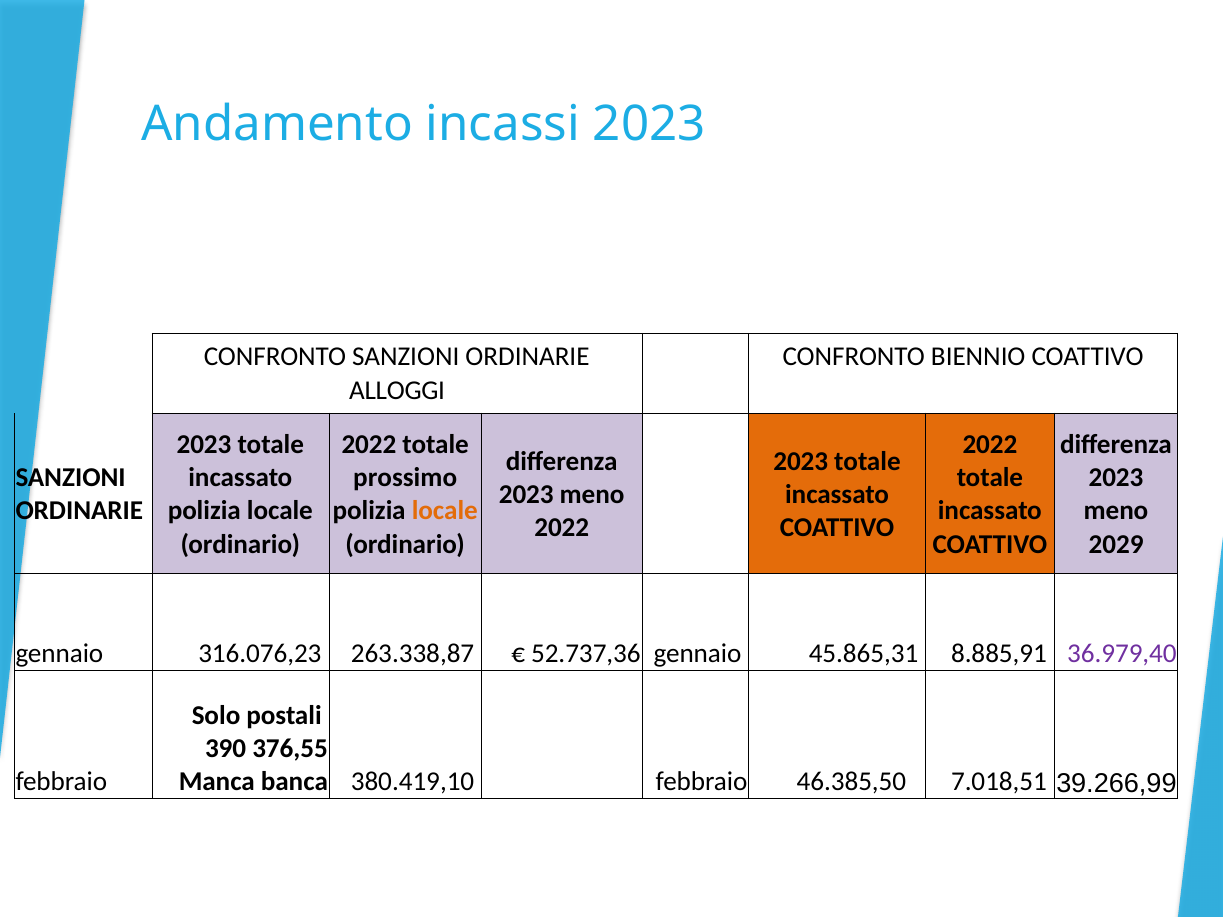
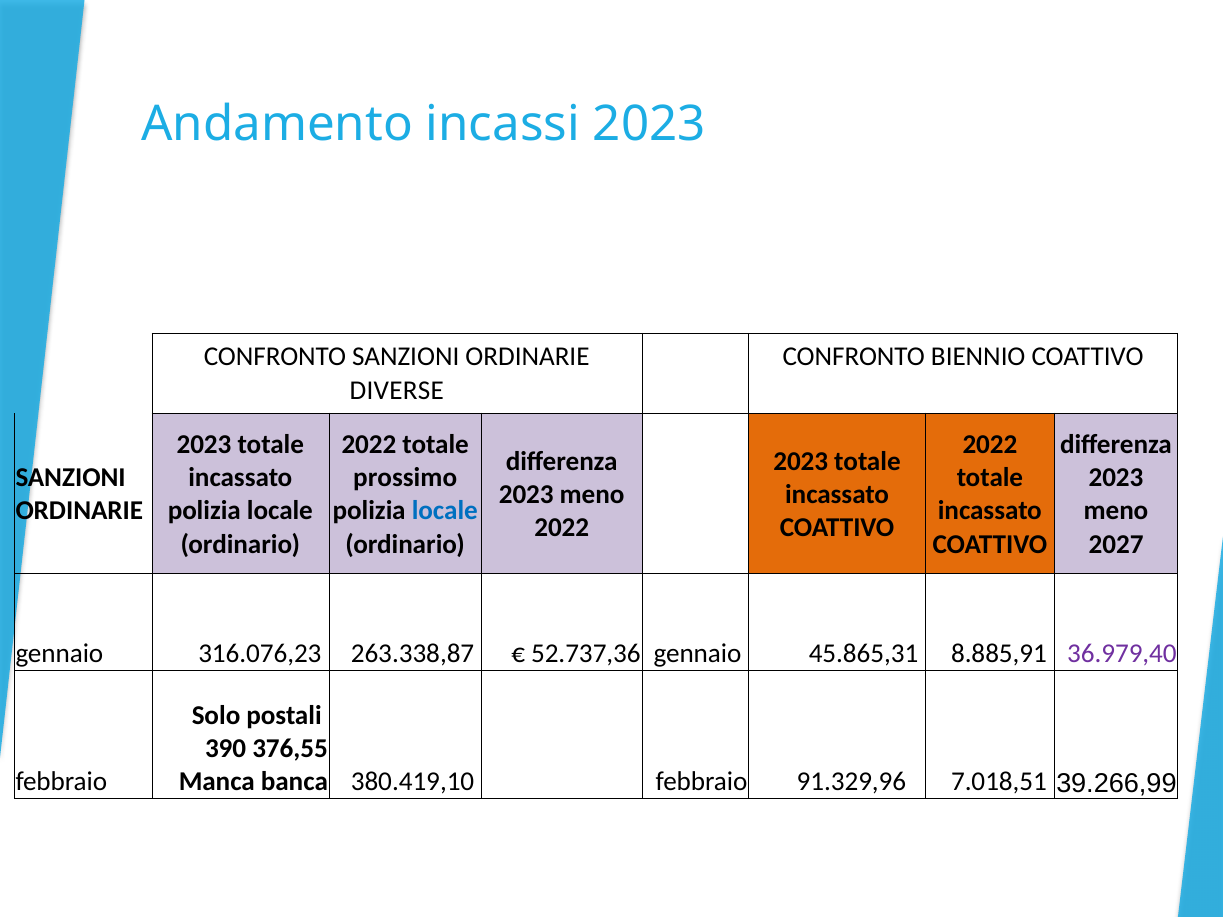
ALLOGGI: ALLOGGI -> DIVERSE
locale at (445, 511) colour: orange -> blue
2029: 2029 -> 2027
46.385,50: 46.385,50 -> 91.329,96
